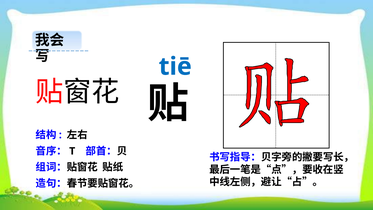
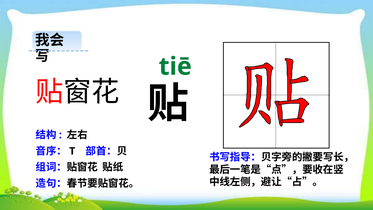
tiē colour: blue -> green
